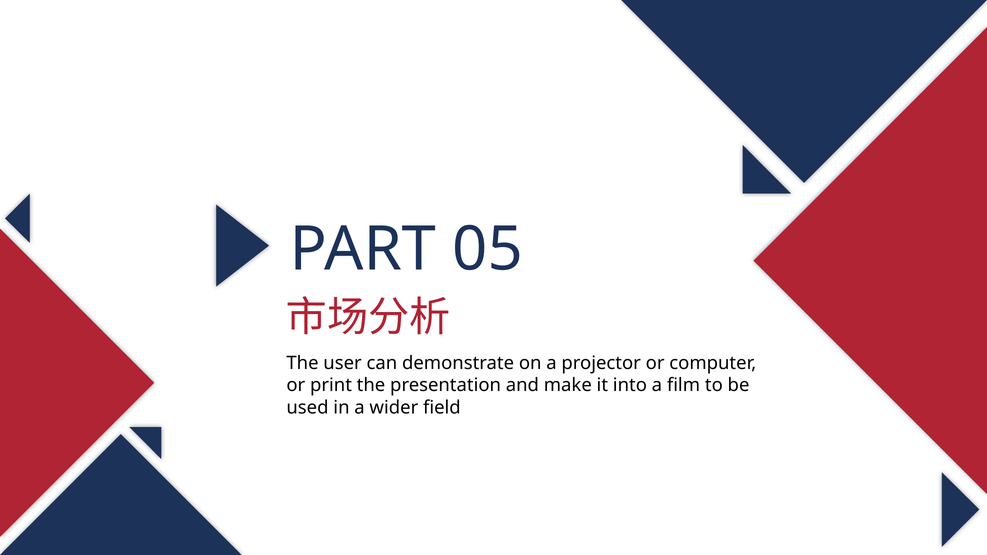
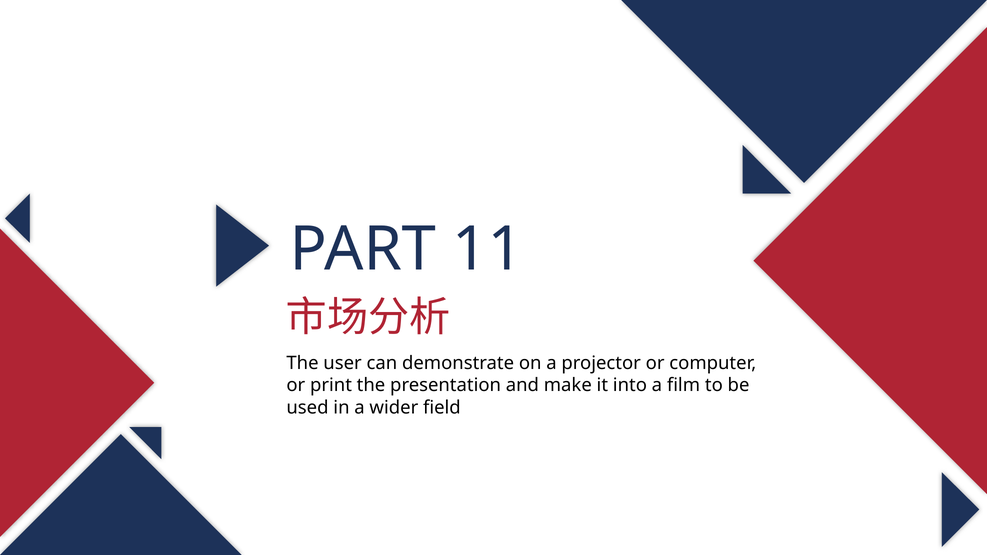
05: 05 -> 11
